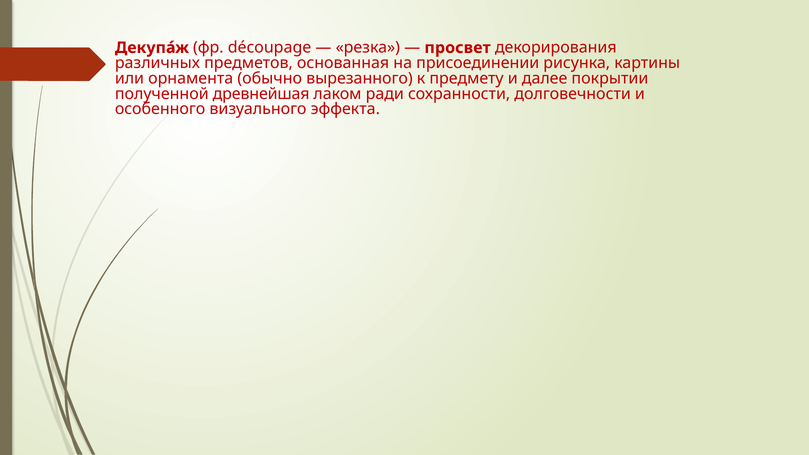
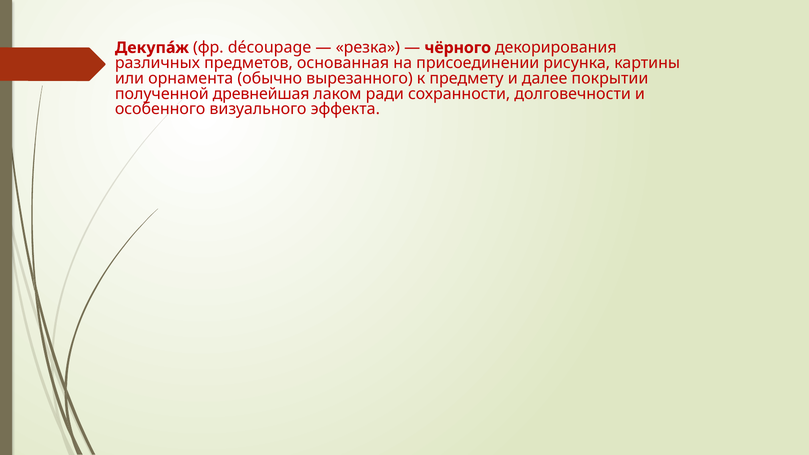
просвет: просвет -> чёрного
